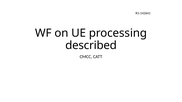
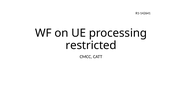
described: described -> restricted
